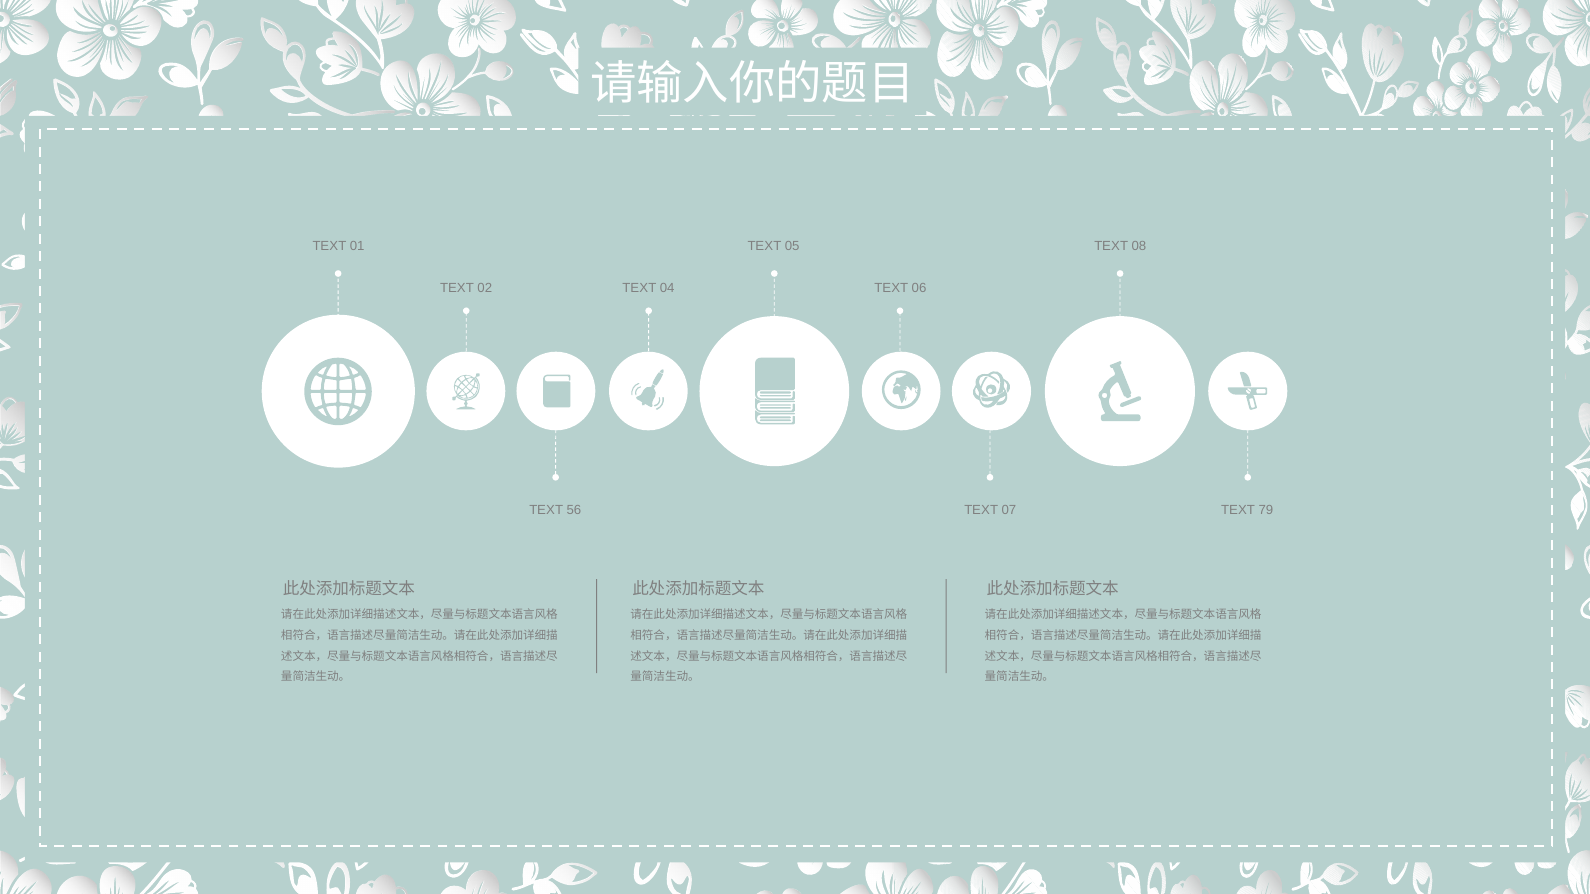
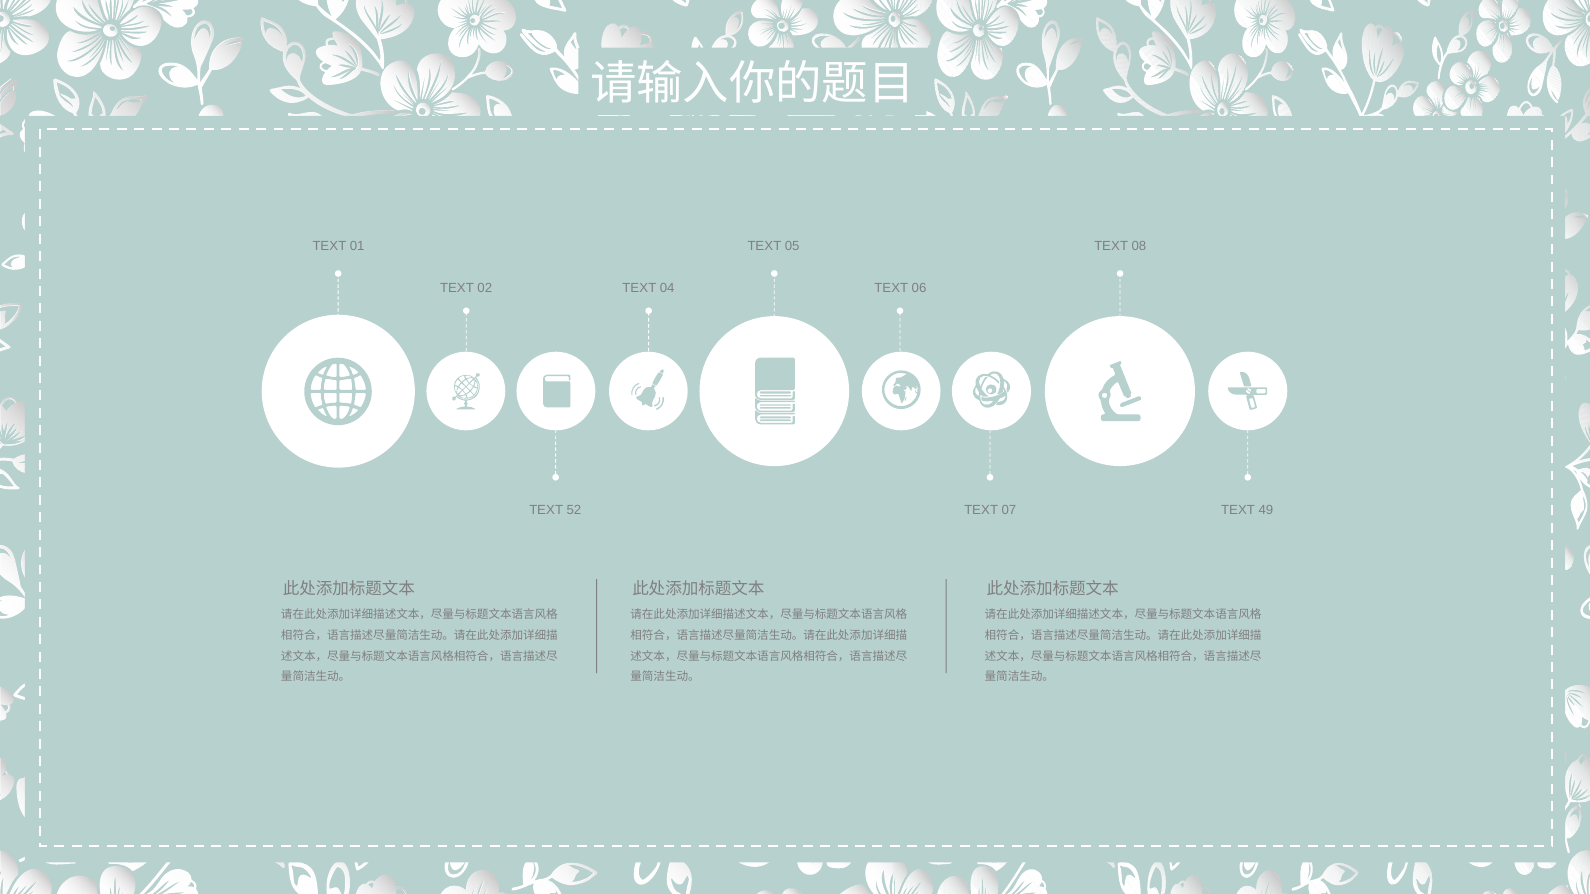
56: 56 -> 52
79: 79 -> 49
